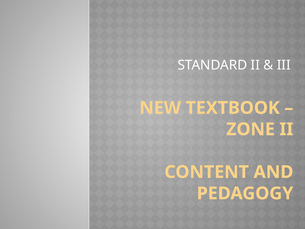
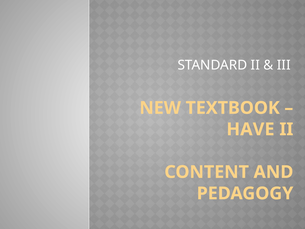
ZONE: ZONE -> HAVE
